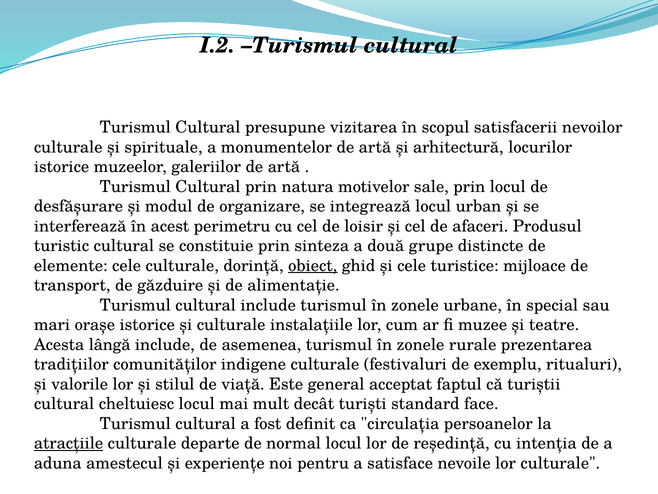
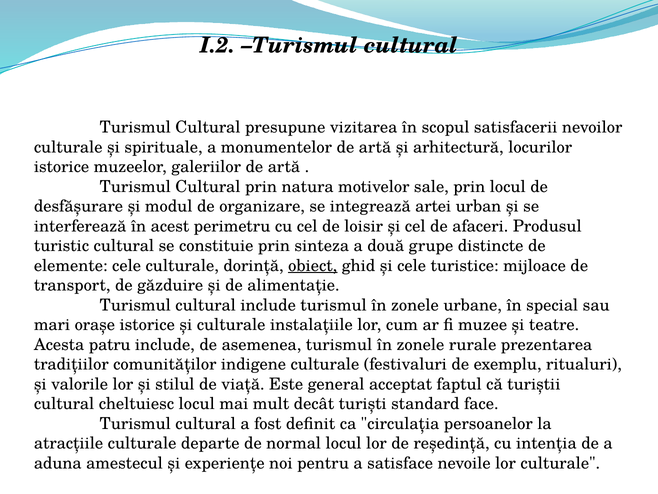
integrează locul: locul -> artei
lângă: lângă -> patru
atracţiile underline: present -> none
